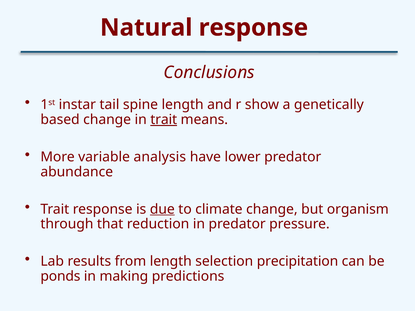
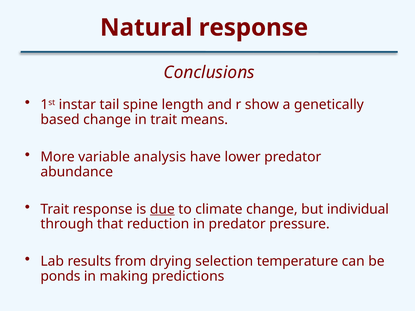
trait at (164, 120) underline: present -> none
organism: organism -> individual
from length: length -> drying
precipitation: precipitation -> temperature
